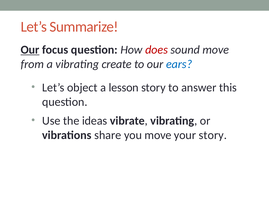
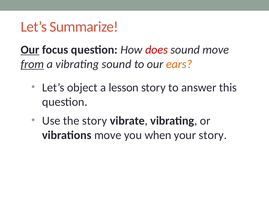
from underline: none -> present
vibrating create: create -> sound
ears colour: blue -> orange
the ideas: ideas -> story
vibrations share: share -> move
you move: move -> when
